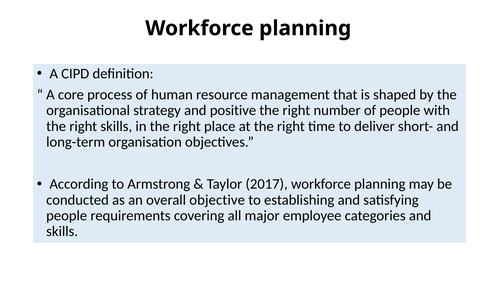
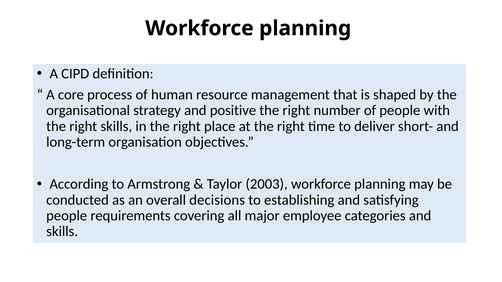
2017: 2017 -> 2003
objective: objective -> decisions
